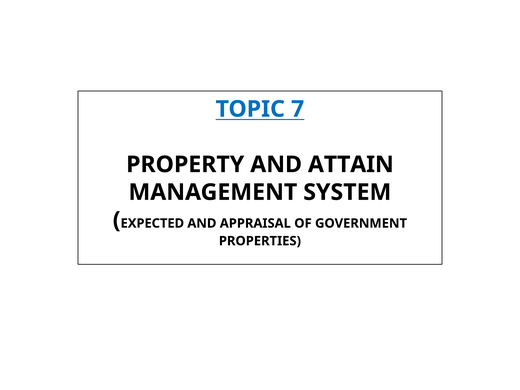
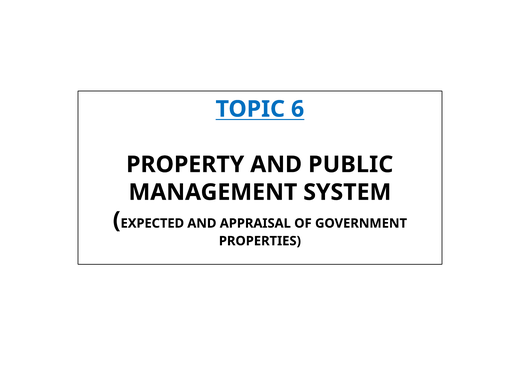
7: 7 -> 6
ATTAIN: ATTAIN -> PUBLIC
